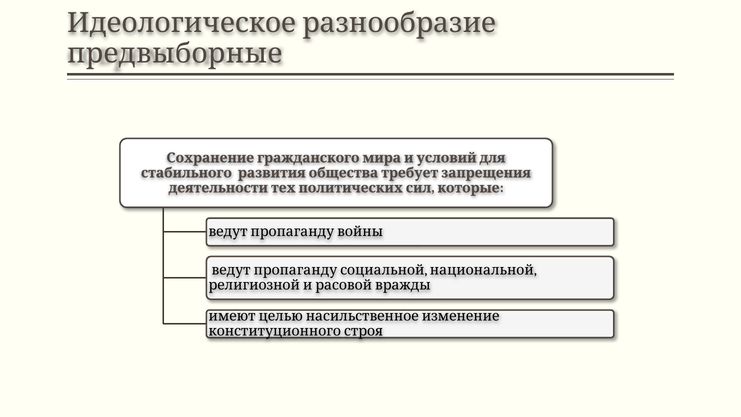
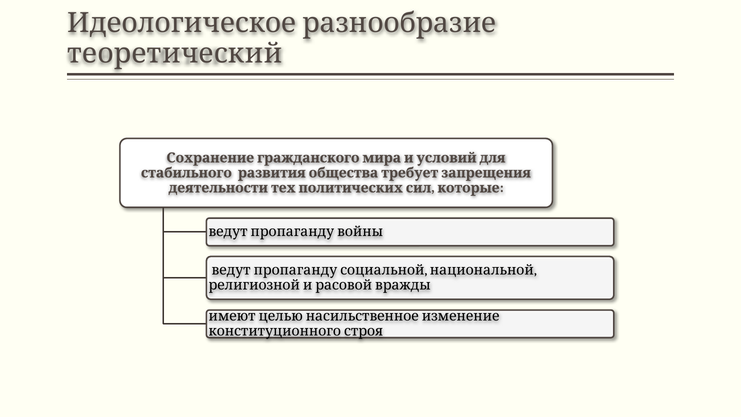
предвыборные: предвыборные -> теоретический
